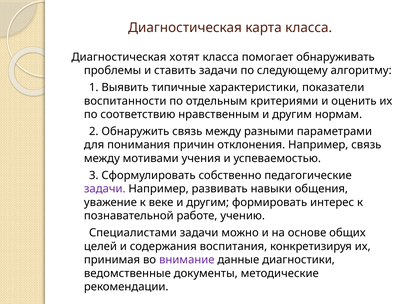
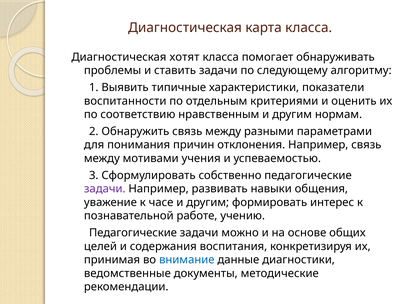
веке: веке -> часе
Специалистами at (133, 233): Специалистами -> Педагогические
внимание colour: purple -> blue
